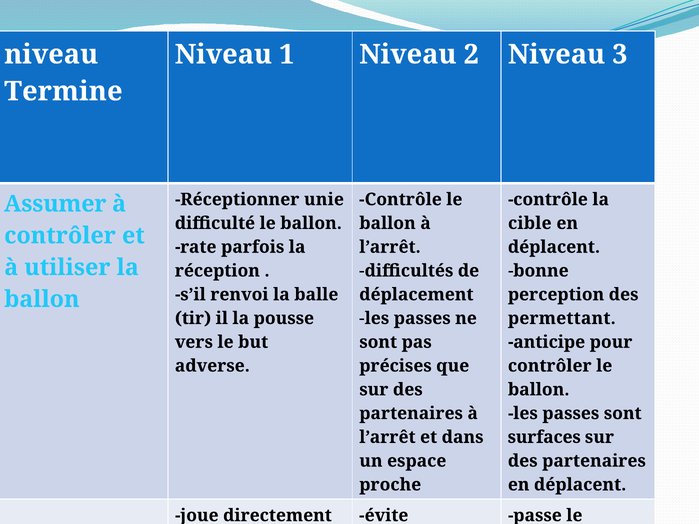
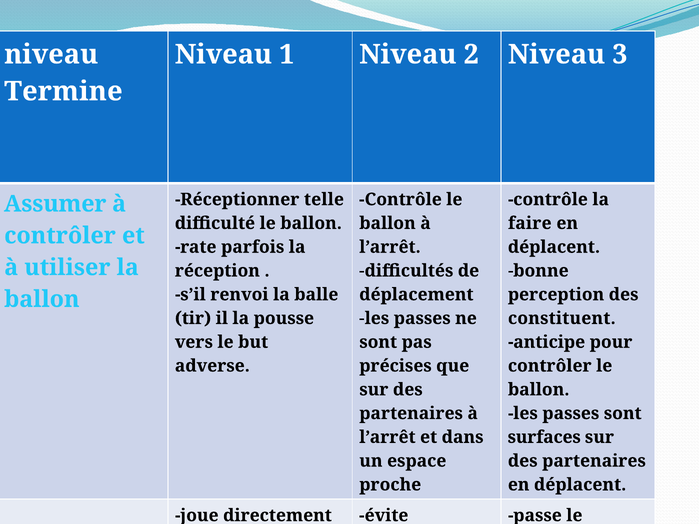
unie: unie -> telle
cible: cible -> faire
permettant: permettant -> constituent
